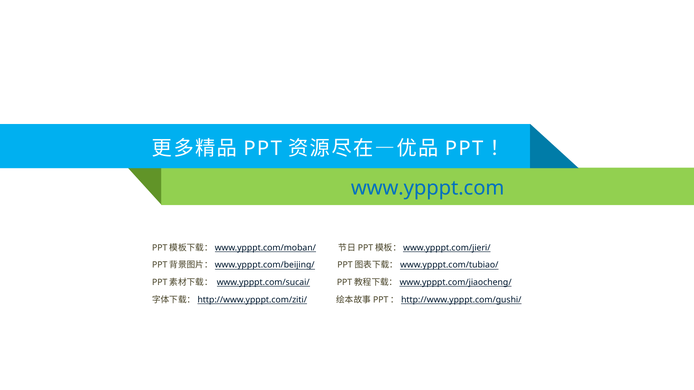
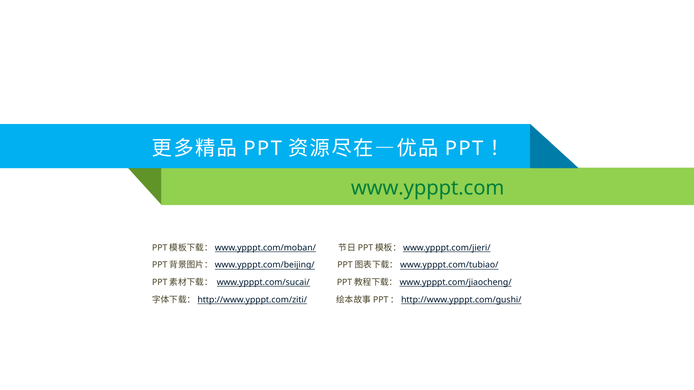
www.ypppt.com colour: blue -> green
